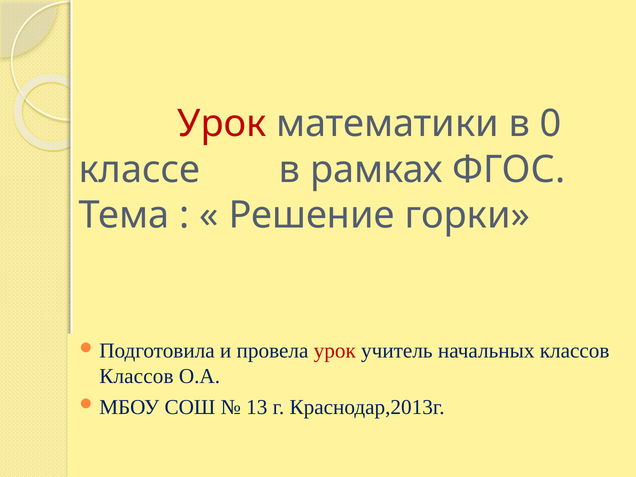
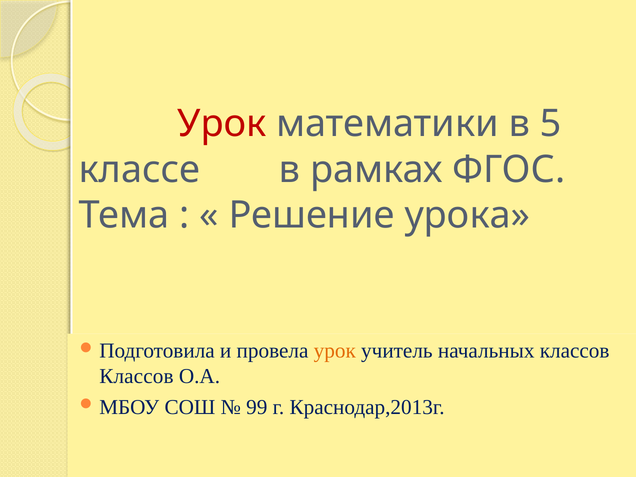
0: 0 -> 5
горки: горки -> урока
урок at (335, 351) colour: red -> orange
13: 13 -> 99
